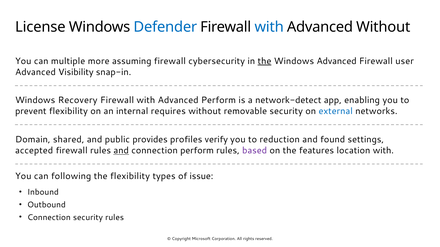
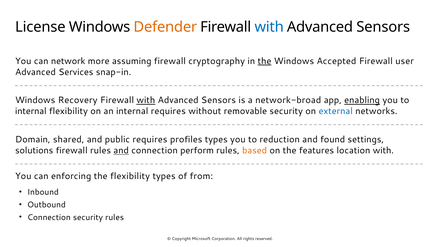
Defender colour: blue -> orange
Without at (383, 27): Without -> Sensors
multiple: multiple -> network
cybersecurity: cybersecurity -> cryptography
Windows Advanced: Advanced -> Accepted
Visibility: Visibility -> Services
with at (146, 100) underline: none -> present
Perform at (219, 100): Perform -> Sensors
network-detect: network-detect -> network-broad
enabling underline: none -> present
prevent at (31, 111): prevent -> internal
public provides: provides -> requires
profiles verify: verify -> types
accepted: accepted -> solutions
based colour: purple -> orange
following: following -> enforcing
issue: issue -> from
